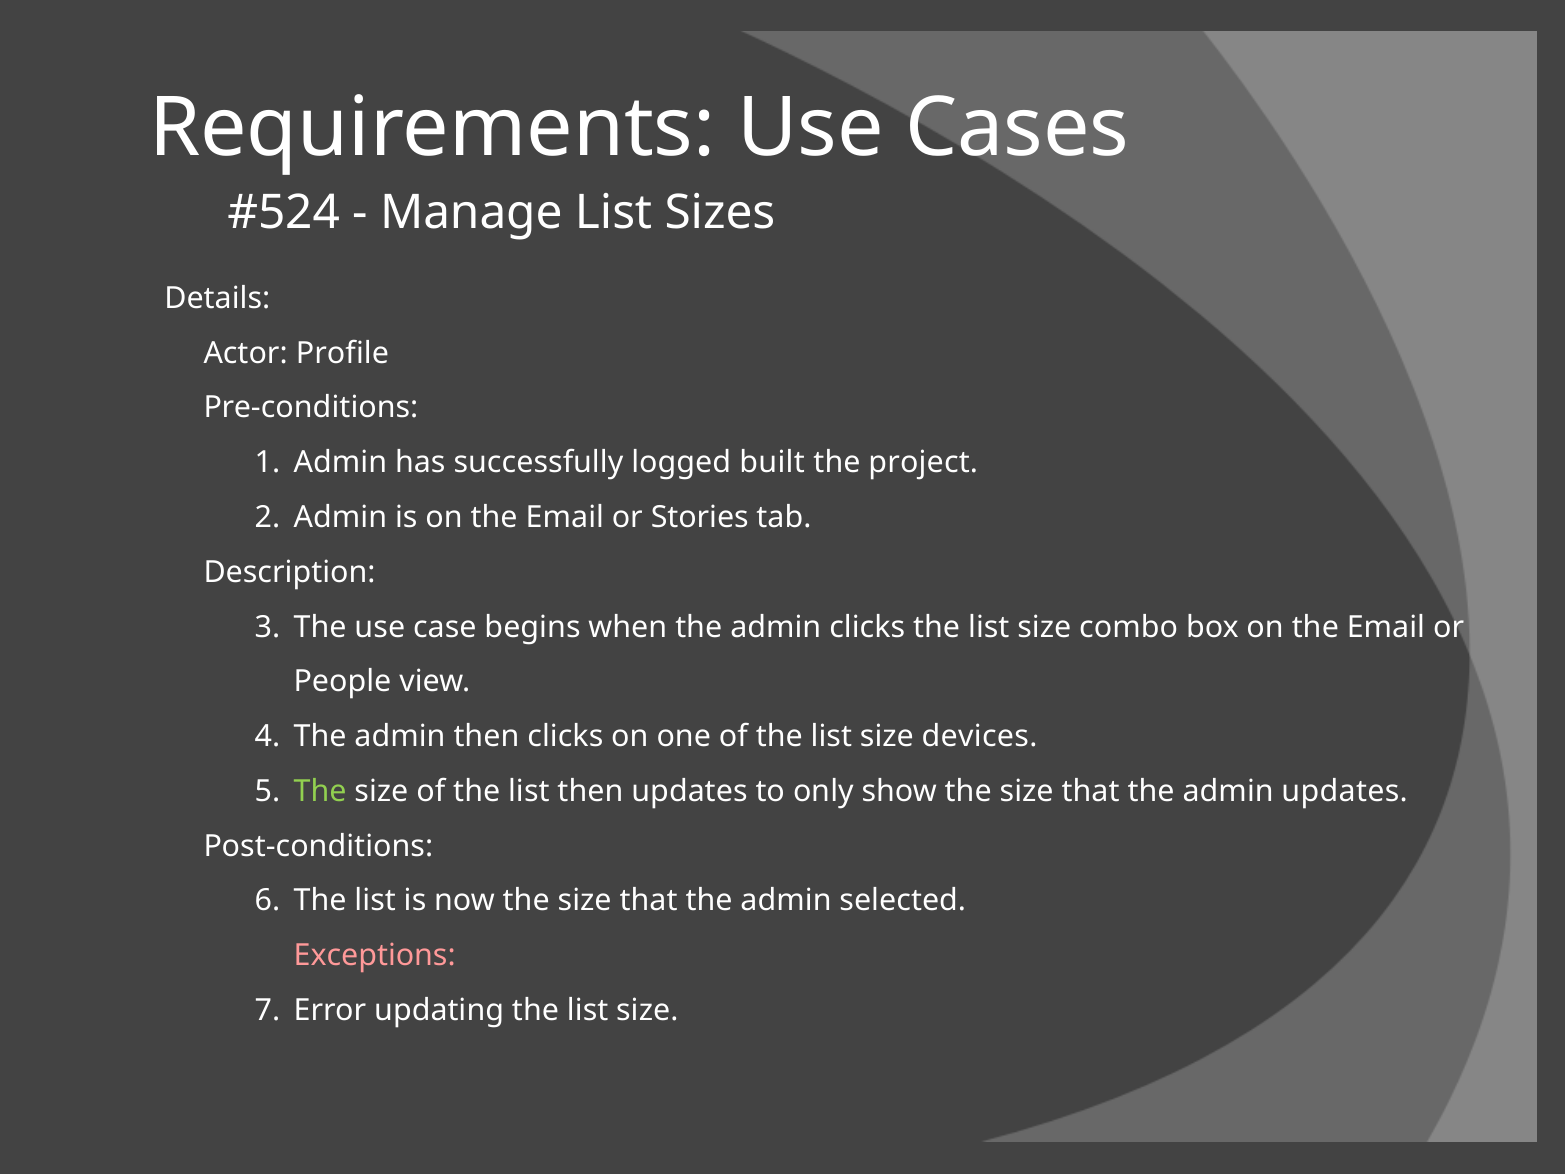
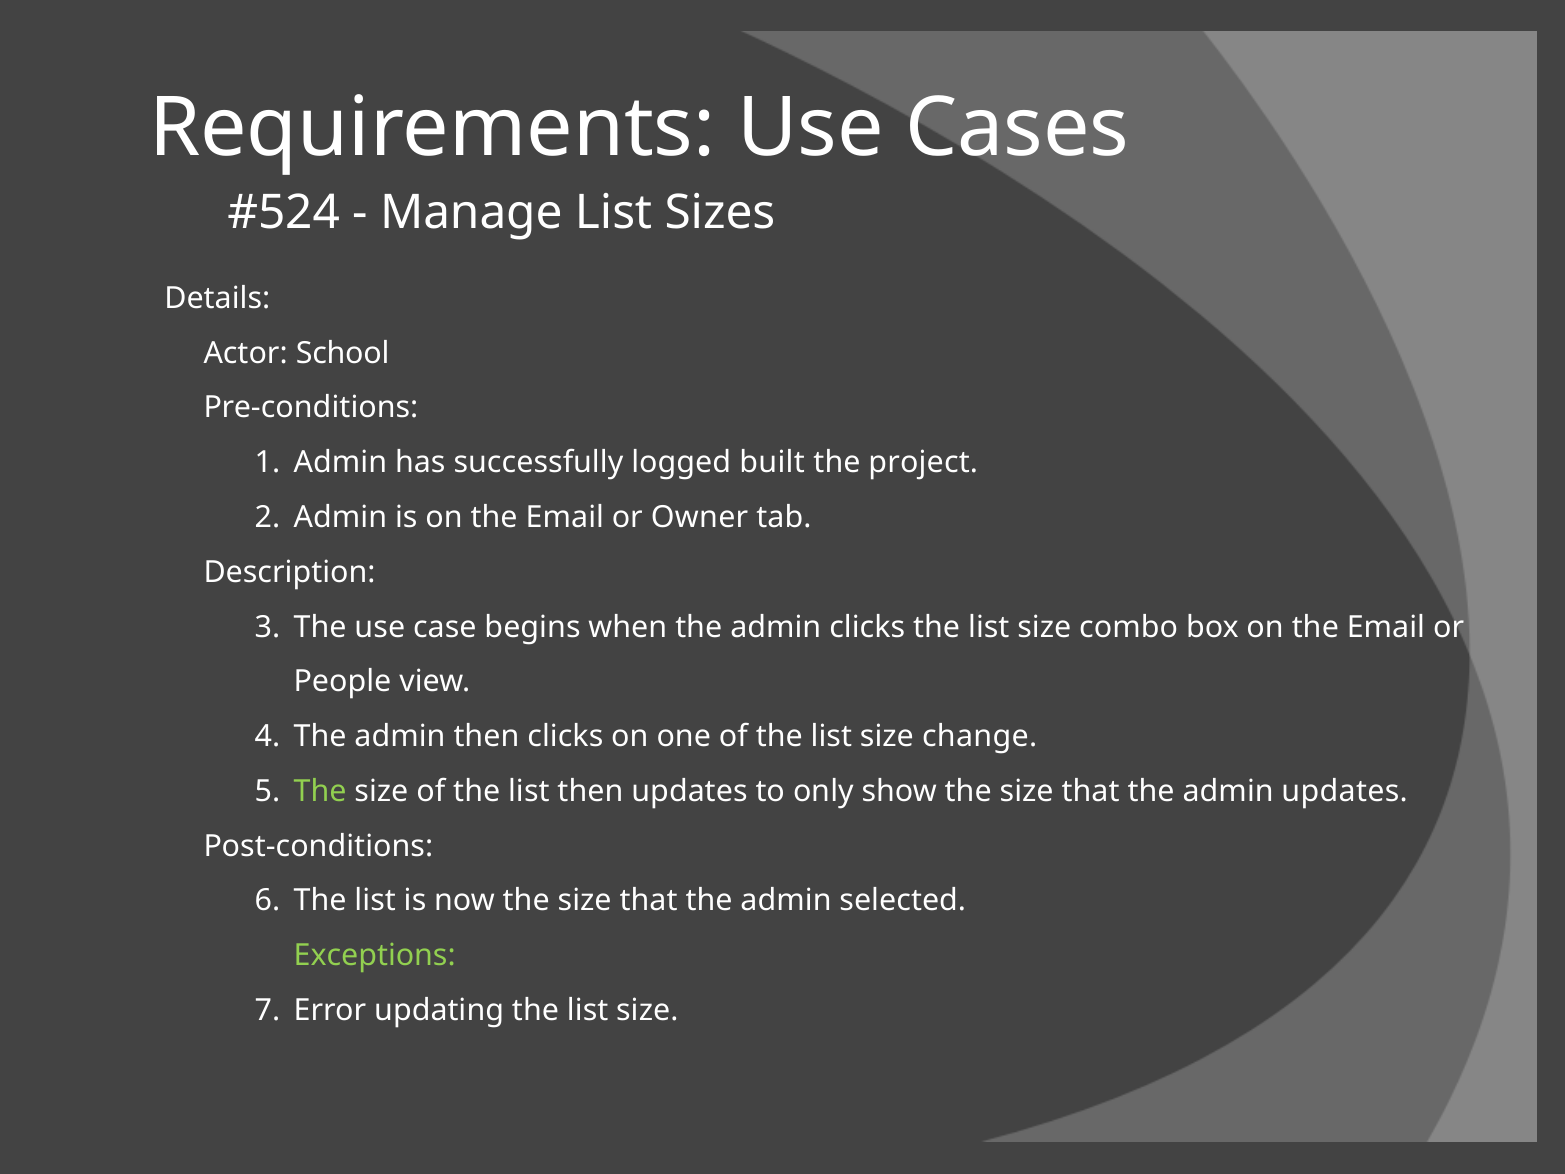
Profile: Profile -> School
Stories: Stories -> Owner
devices: devices -> change
Exceptions colour: pink -> light green
